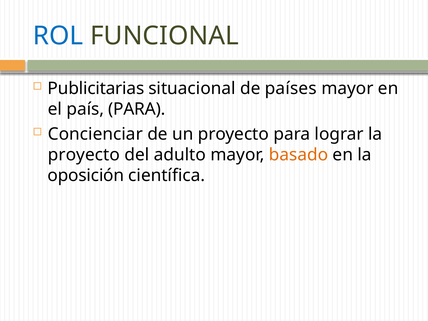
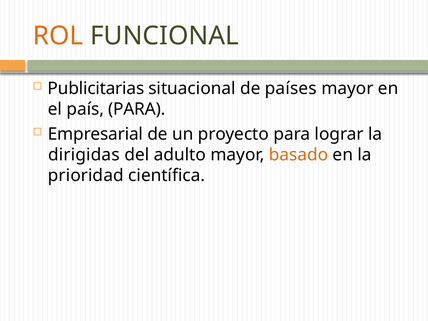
ROL colour: blue -> orange
Concienciar: Concienciar -> Empresarial
proyecto at (84, 155): proyecto -> dirigidas
oposición: oposición -> prioridad
